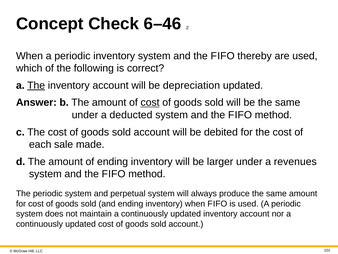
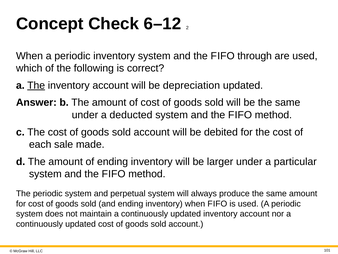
6–46: 6–46 -> 6–12
thereby: thereby -> through
cost at (150, 102) underline: present -> none
revenues: revenues -> particular
